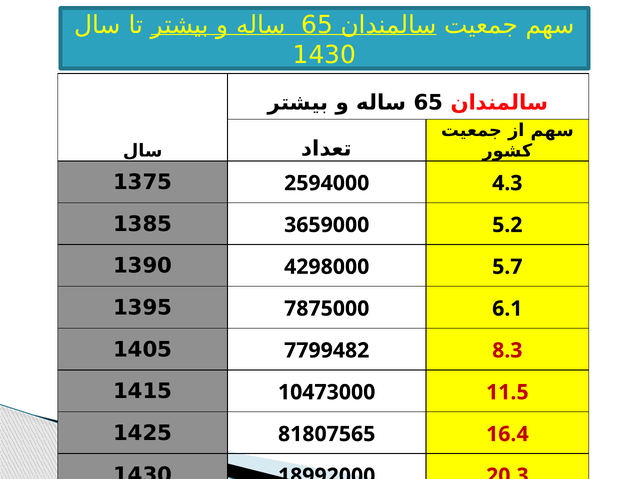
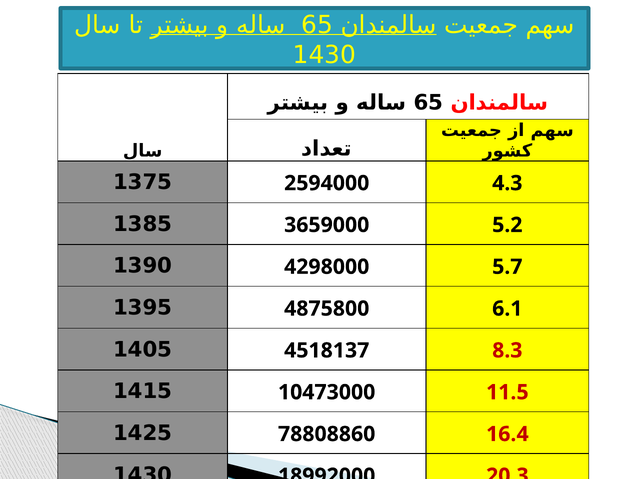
7875000: 7875000 -> 4875800
7799482: 7799482 -> 4518137
81807565: 81807565 -> 78808860
